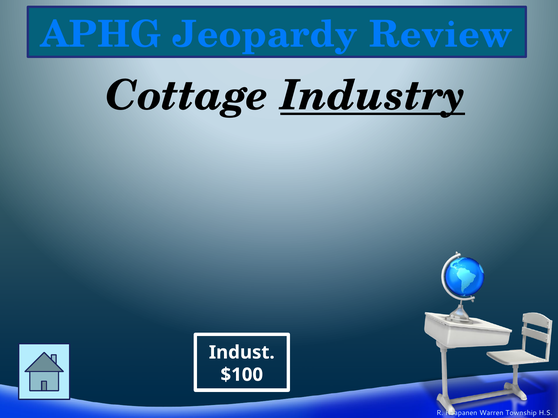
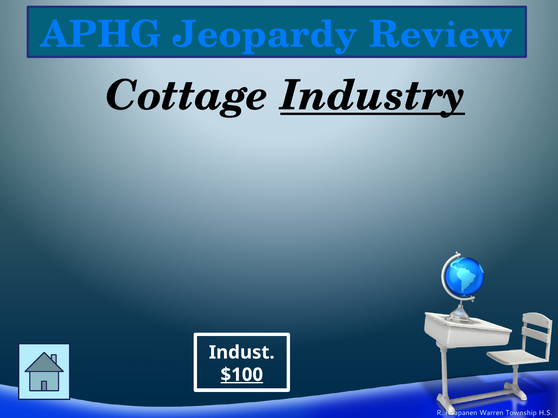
$100 underline: none -> present
